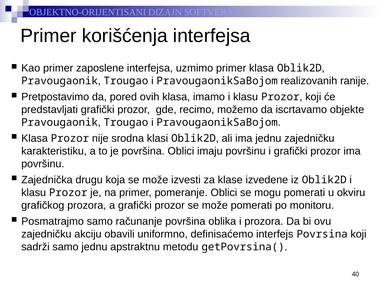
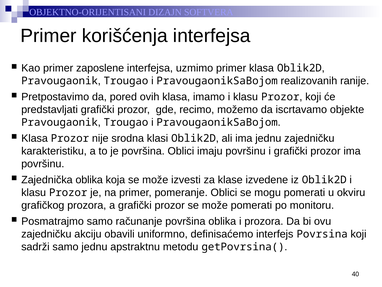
Zajednička drugu: drugu -> oblika
